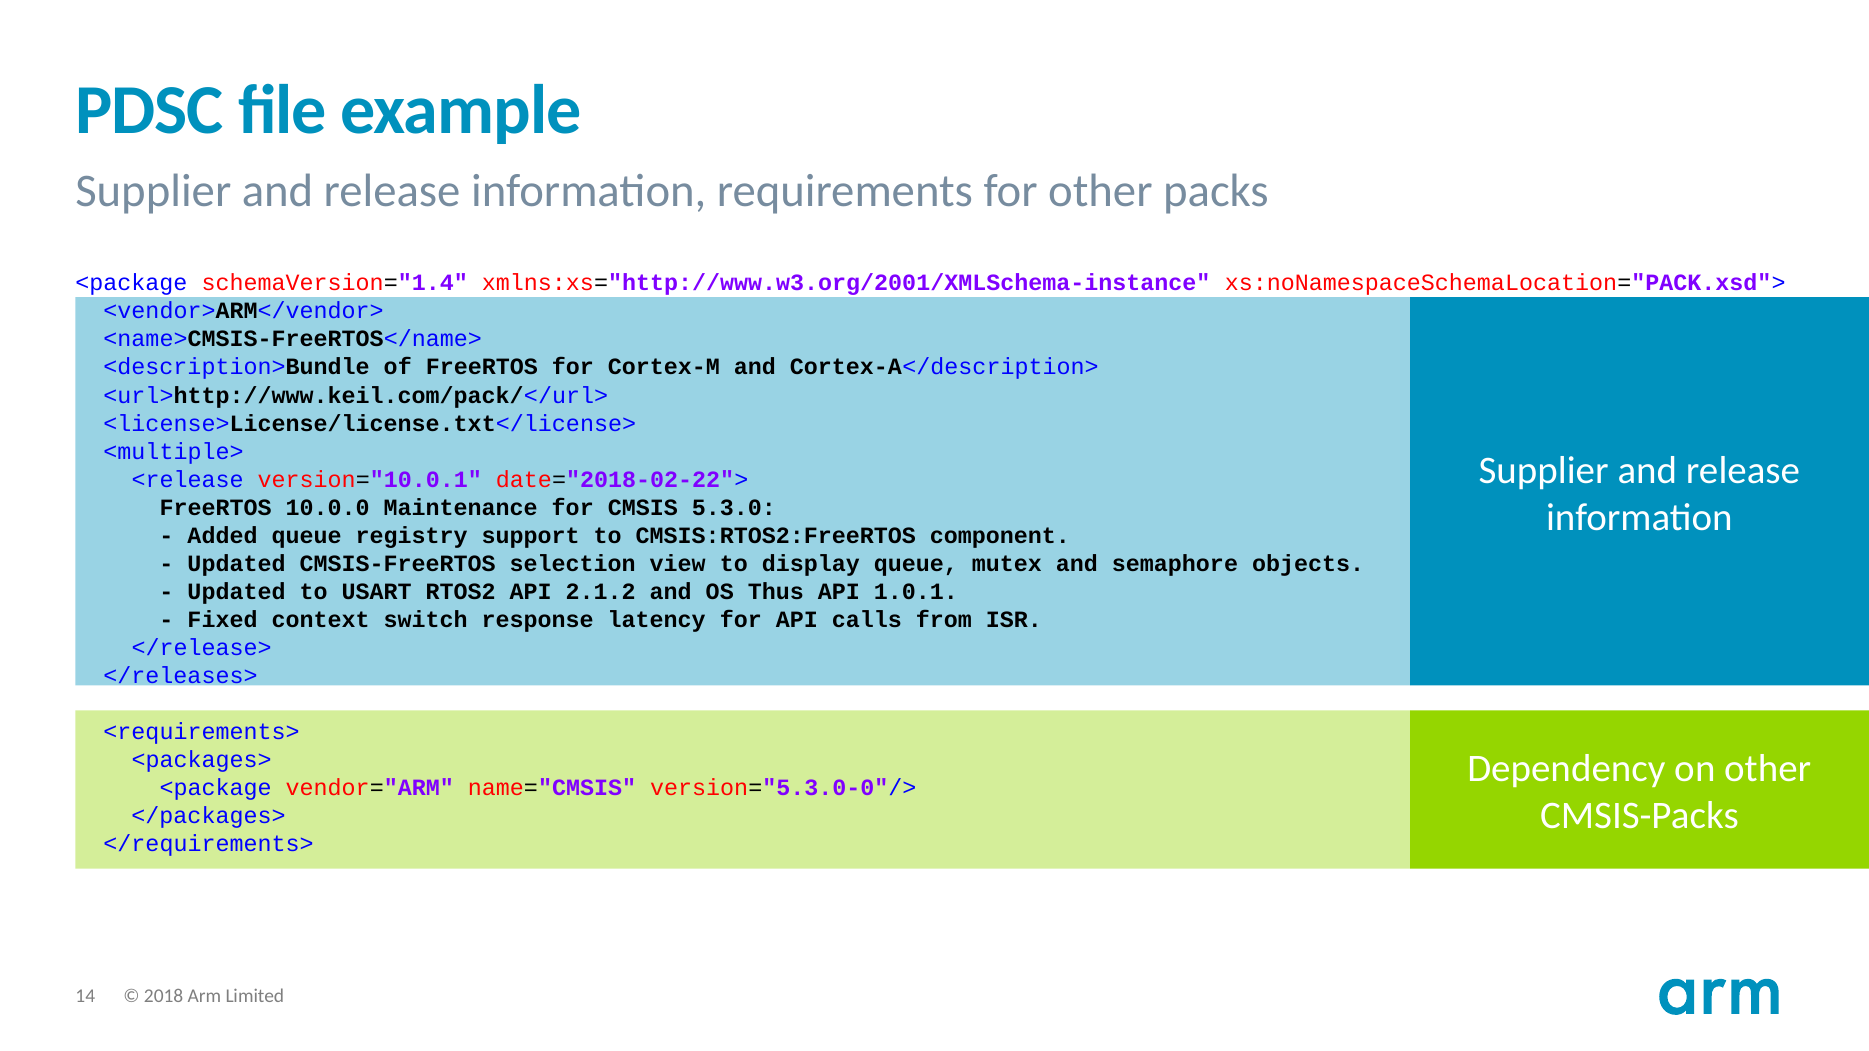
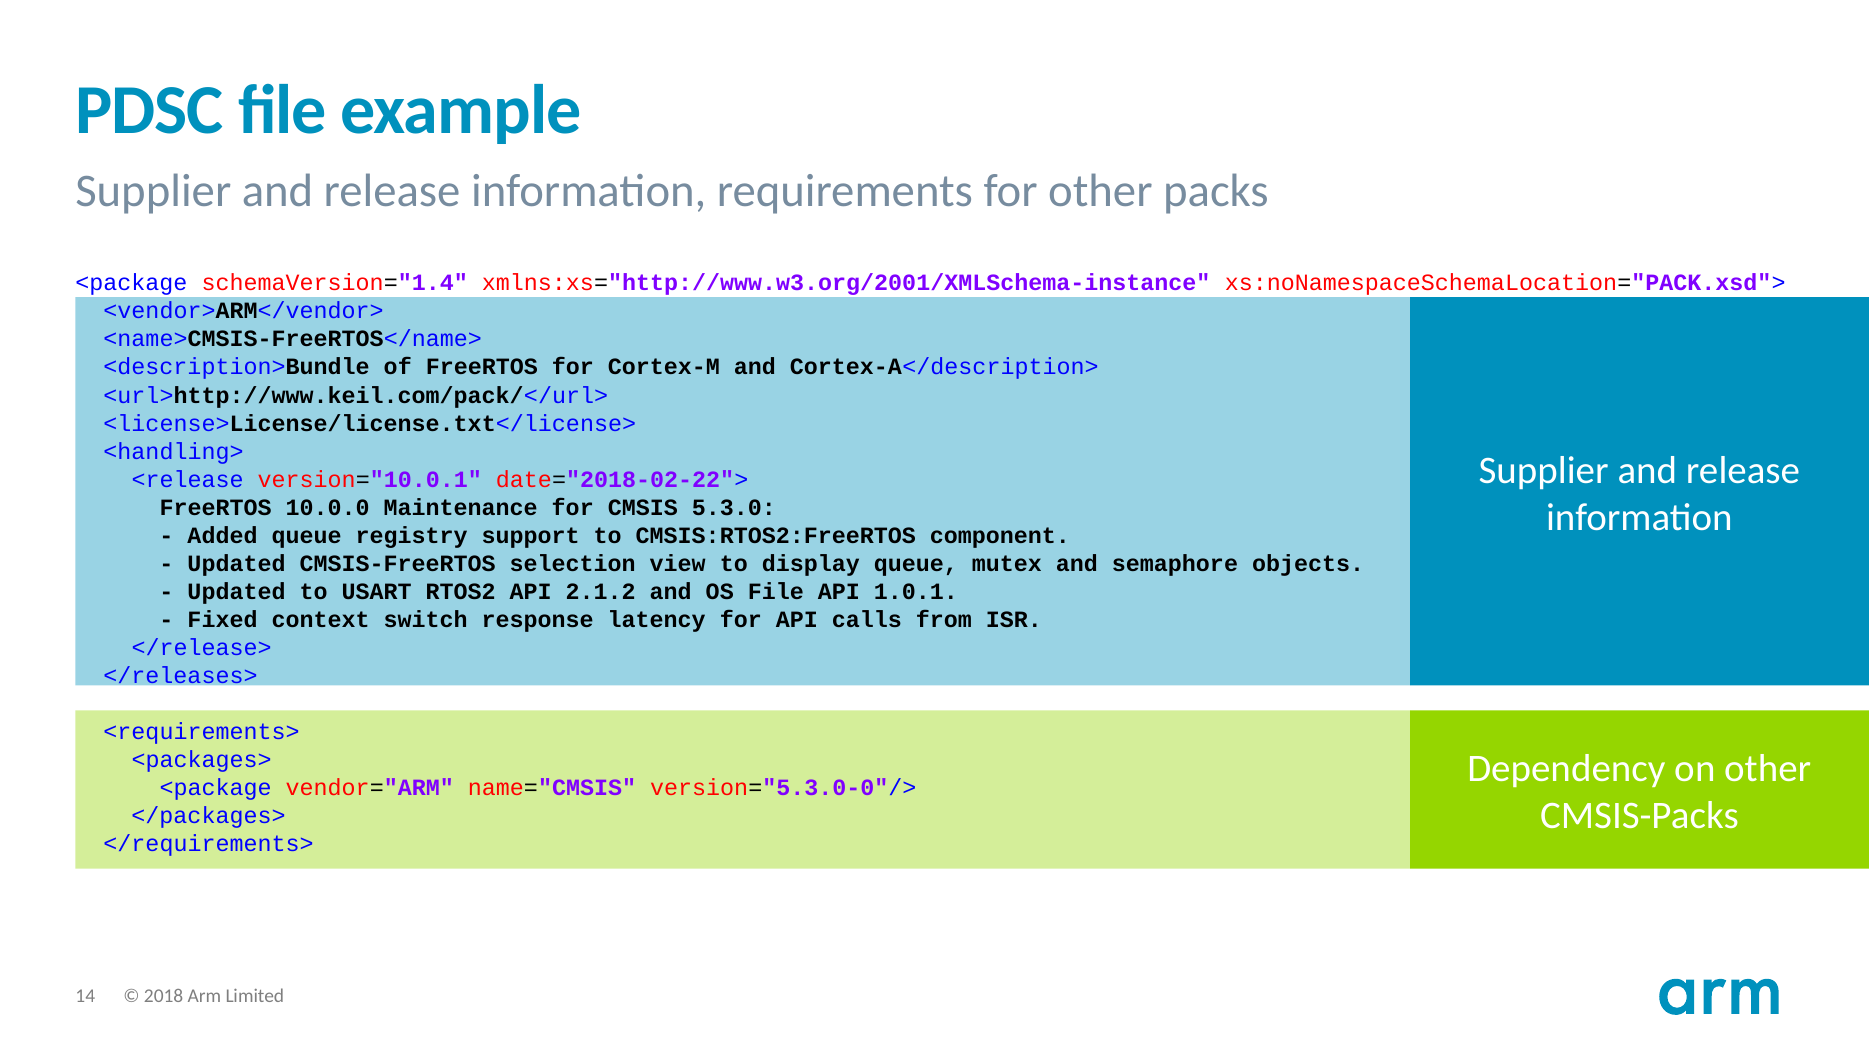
<multiple>: <multiple> -> <handling>
OS Thus: Thus -> File
